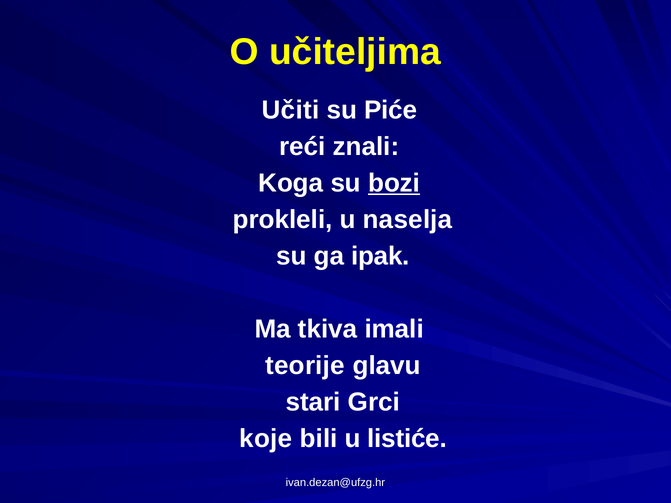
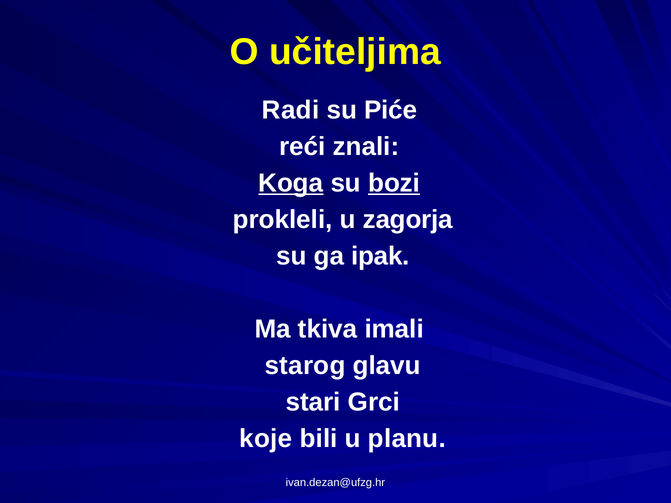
Učiti: Učiti -> Radi
Koga underline: none -> present
naselja: naselja -> zagorja
teorije: teorije -> starog
listiće: listiće -> planu
